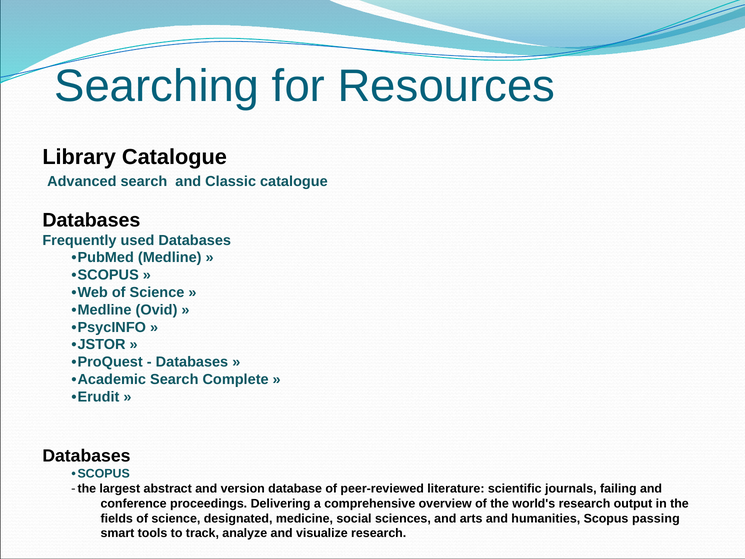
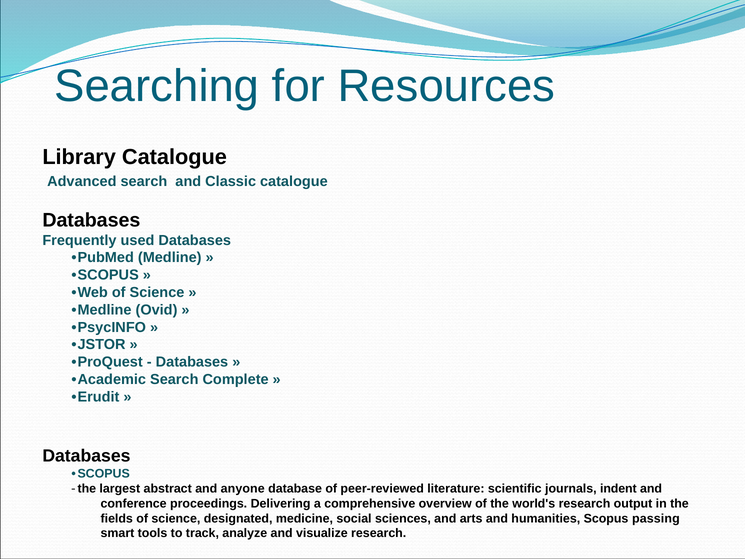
version: version -> anyone
failing: failing -> indent
